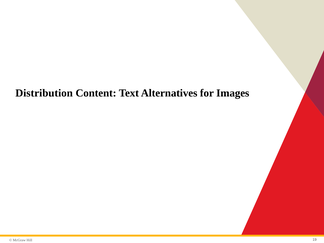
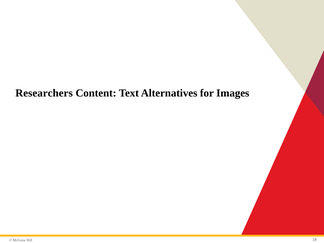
Distribution: Distribution -> Researchers
